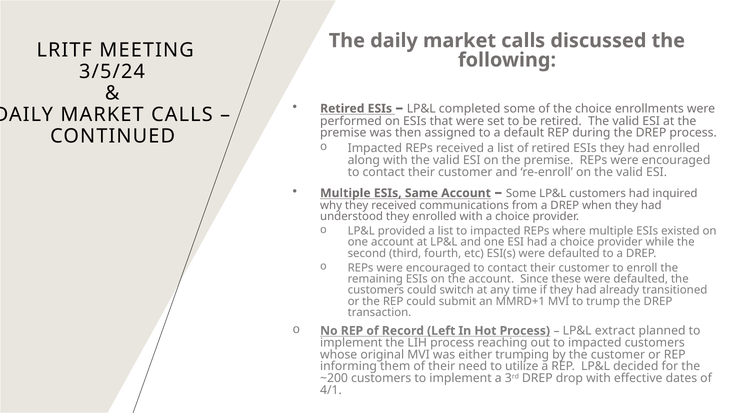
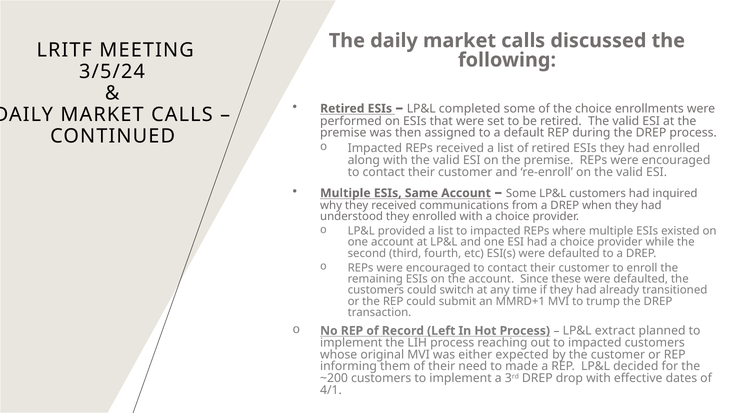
trumping: trumping -> expected
utilize: utilize -> made
